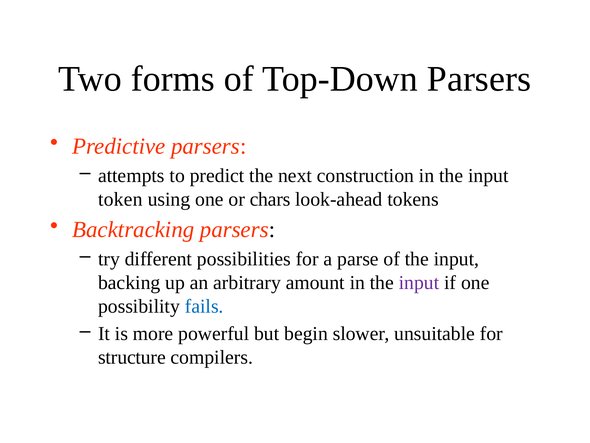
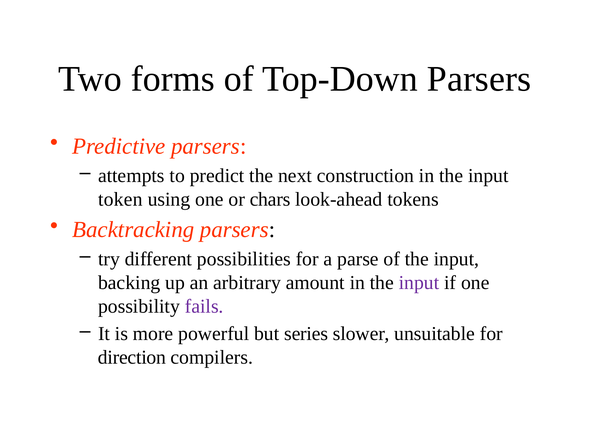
fails colour: blue -> purple
begin: begin -> series
structure: structure -> direction
